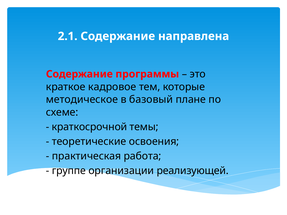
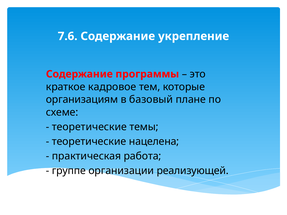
2.1: 2.1 -> 7.6
направлена: направлена -> укрепление
методическое: методическое -> организациям
краткосрочной at (89, 127): краткосрочной -> теоретические
освоения: освоения -> нацелена
